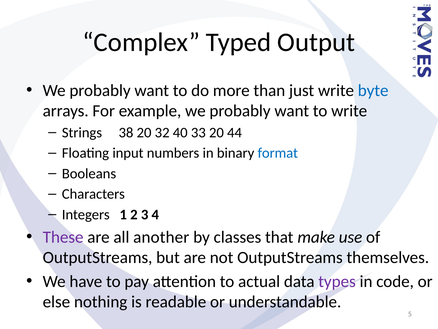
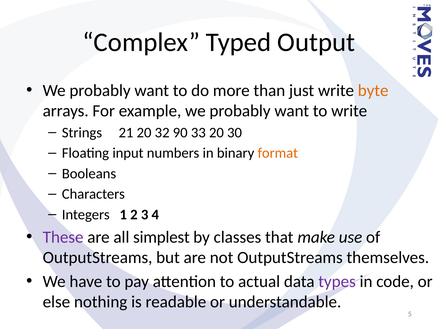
byte colour: blue -> orange
38: 38 -> 21
40: 40 -> 90
44: 44 -> 30
format colour: blue -> orange
another: another -> simplest
